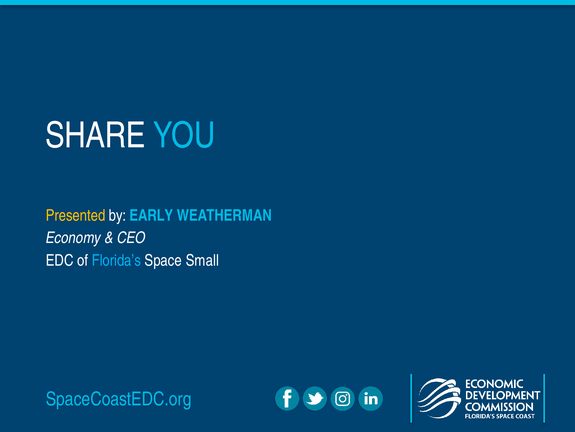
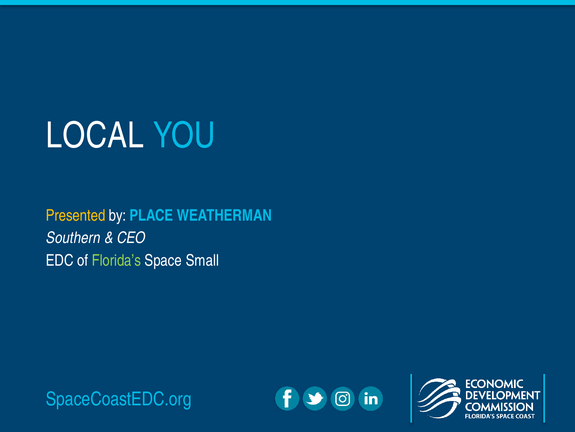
SHARE: SHARE -> LOCAL
EARLY: EARLY -> PLACE
Economy: Economy -> Southern
Florida’s colour: light blue -> light green
